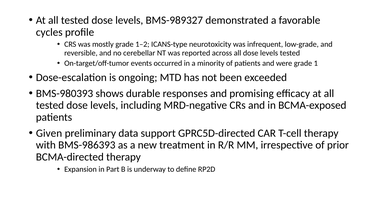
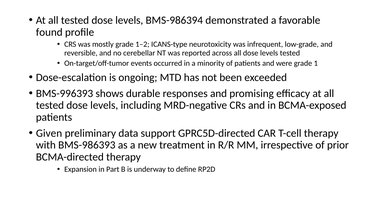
BMS-989327: BMS-989327 -> BMS-986394
cycles: cycles -> found
BMS-980393: BMS-980393 -> BMS-996393
